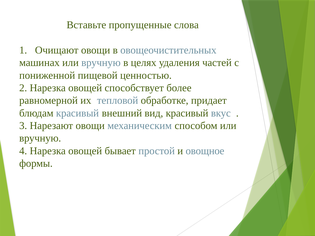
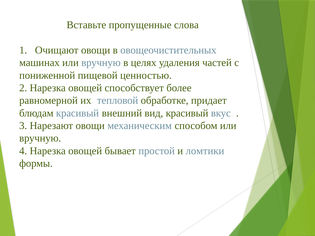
овощное: овощное -> ломтики
